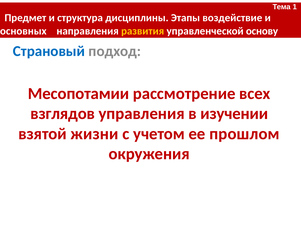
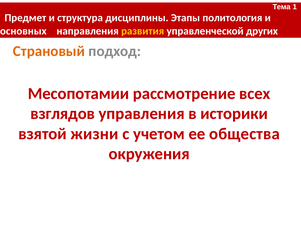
воздействие: воздействие -> политология
основу: основу -> других
Страновый colour: blue -> orange
изучении: изучении -> историки
прошлом: прошлом -> общества
